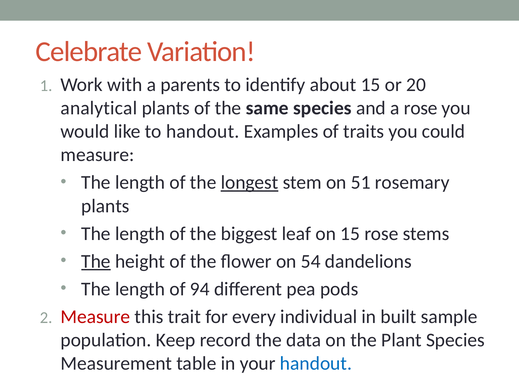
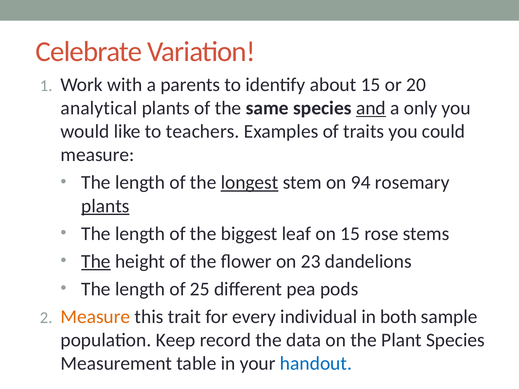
and underline: none -> present
a rose: rose -> only
to handout: handout -> teachers
51: 51 -> 94
plants at (105, 206) underline: none -> present
54: 54 -> 23
94: 94 -> 25
Measure at (95, 317) colour: red -> orange
built: built -> both
